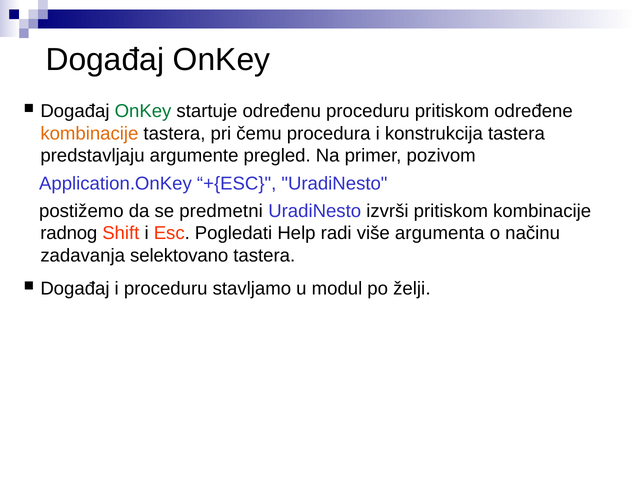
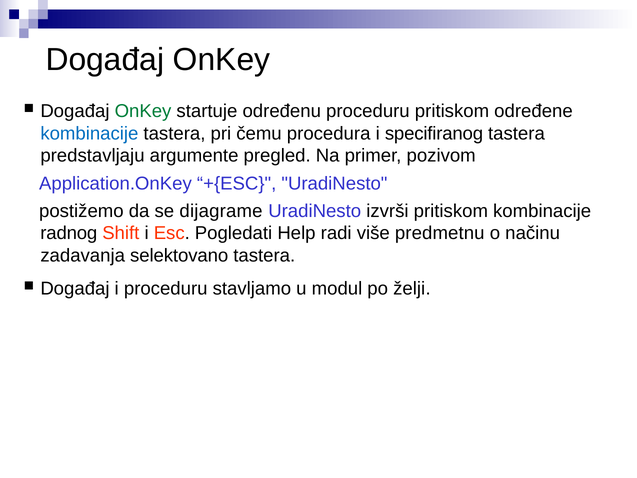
kombinacije at (89, 133) colour: orange -> blue
konstrukcija: konstrukcija -> specifiranog
predmetni: predmetni -> dijagrame
argumenta: argumenta -> predmetnu
